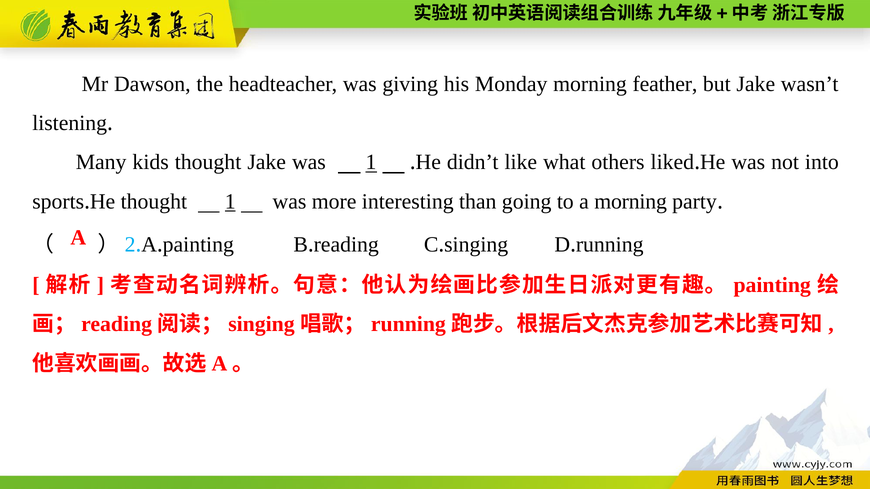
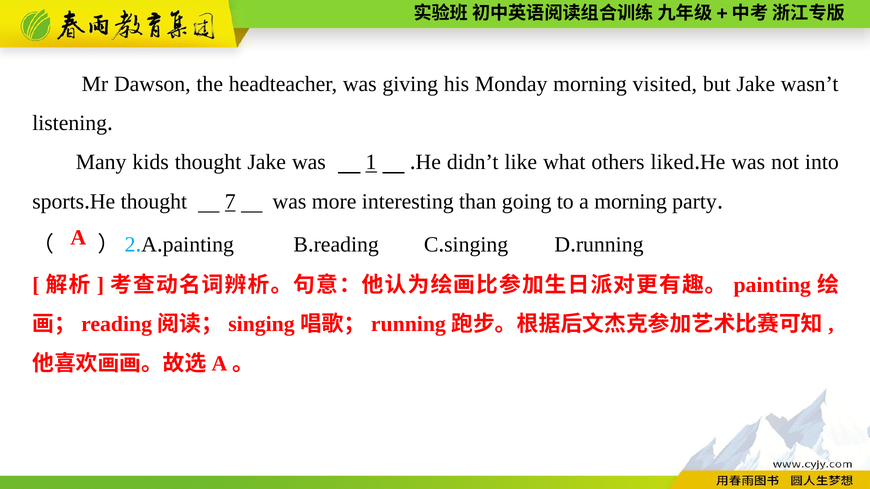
feather: feather -> visited
thought 1: 1 -> 7
